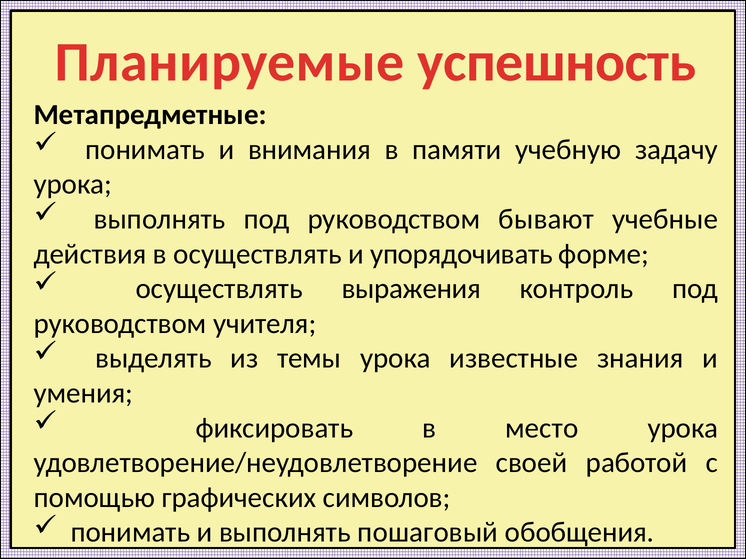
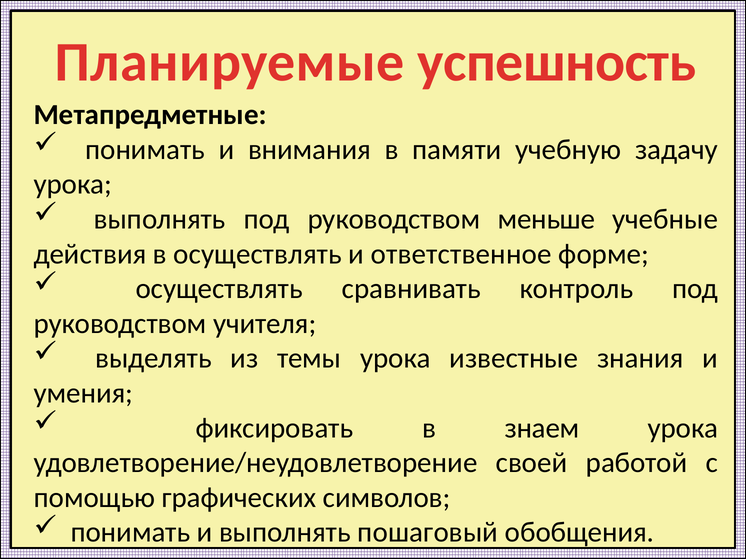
бывают: бывают -> меньше
упорядочивать: упорядочивать -> ответственное
выражения: выражения -> сравнивать
место: место -> знаем
